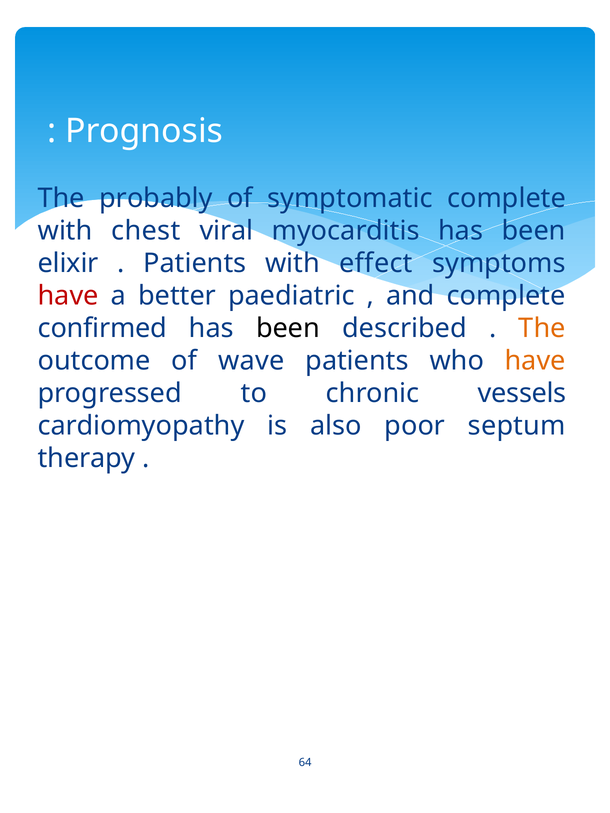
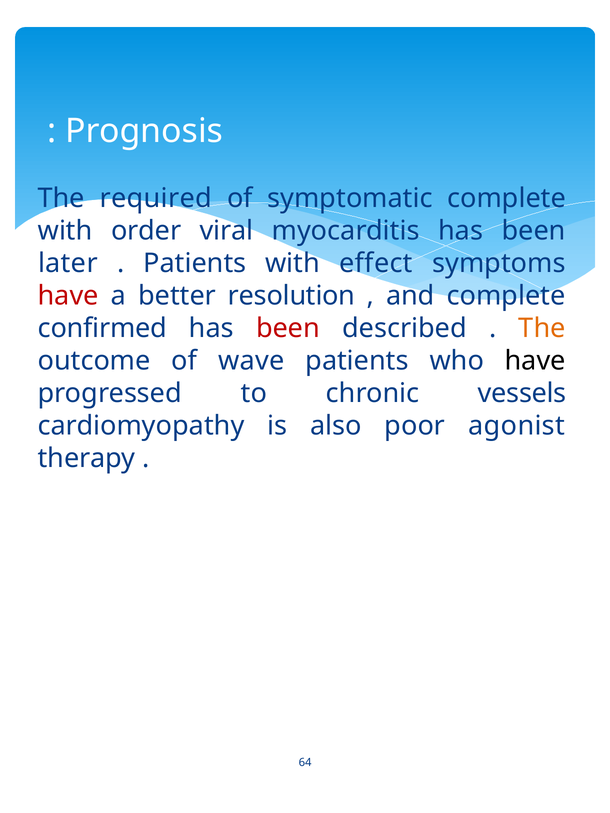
probably: probably -> required
chest: chest -> order
elixir: elixir -> later
paediatric: paediatric -> resolution
been at (288, 328) colour: black -> red
have at (535, 361) colour: orange -> black
septum: septum -> agonist
